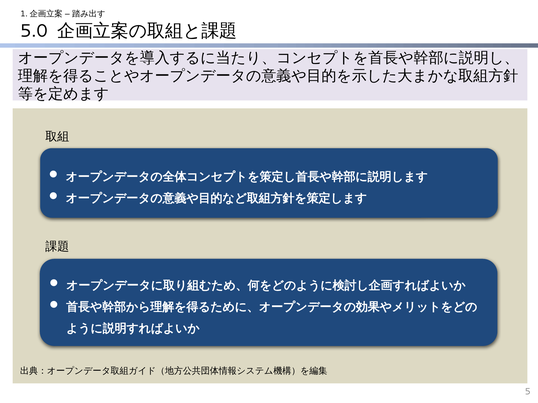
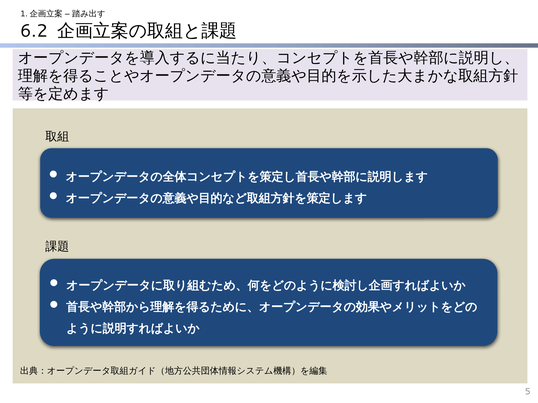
5.0: 5.0 -> 6.2
